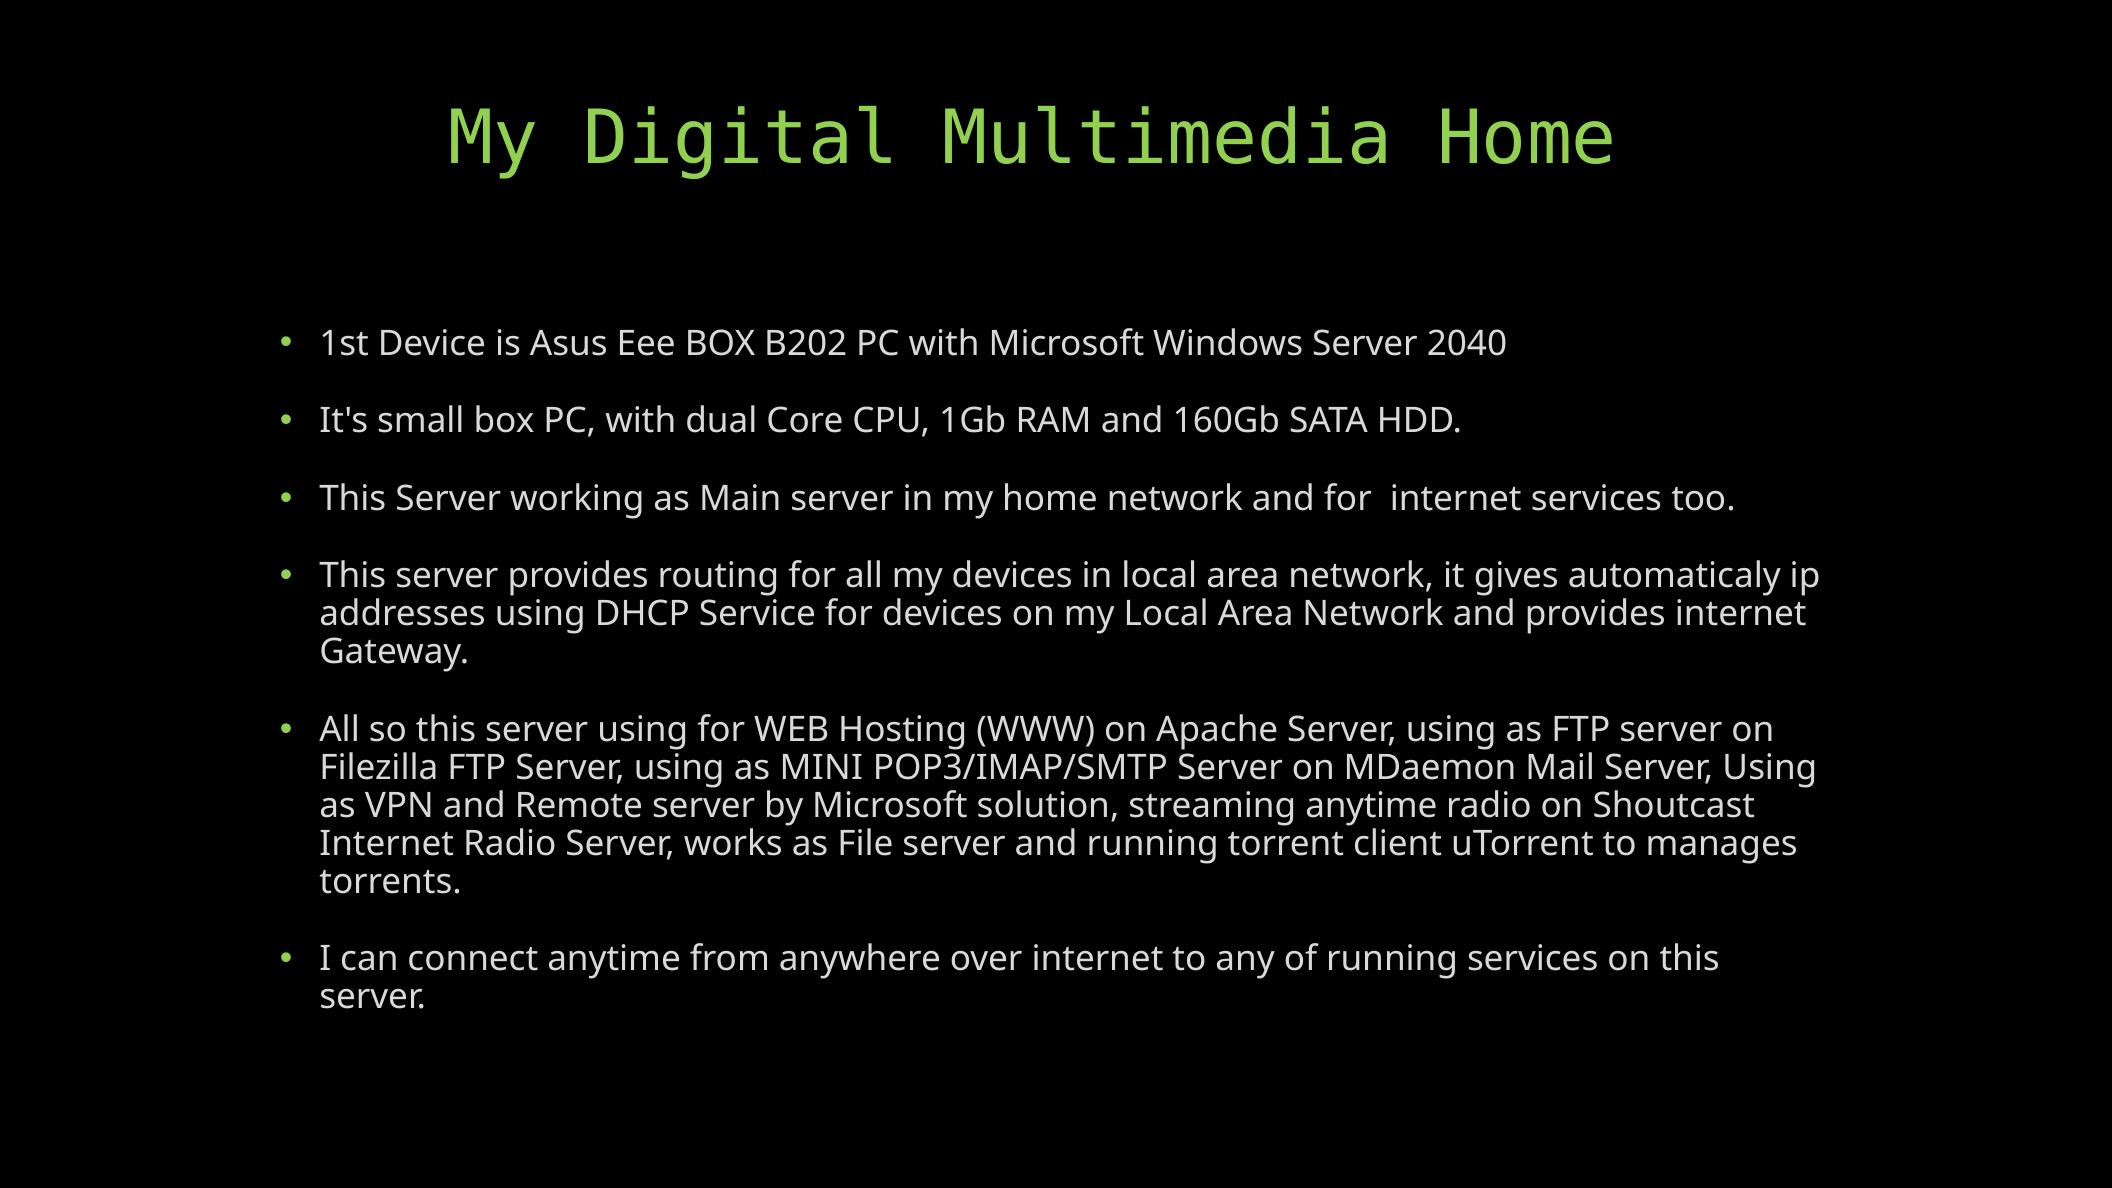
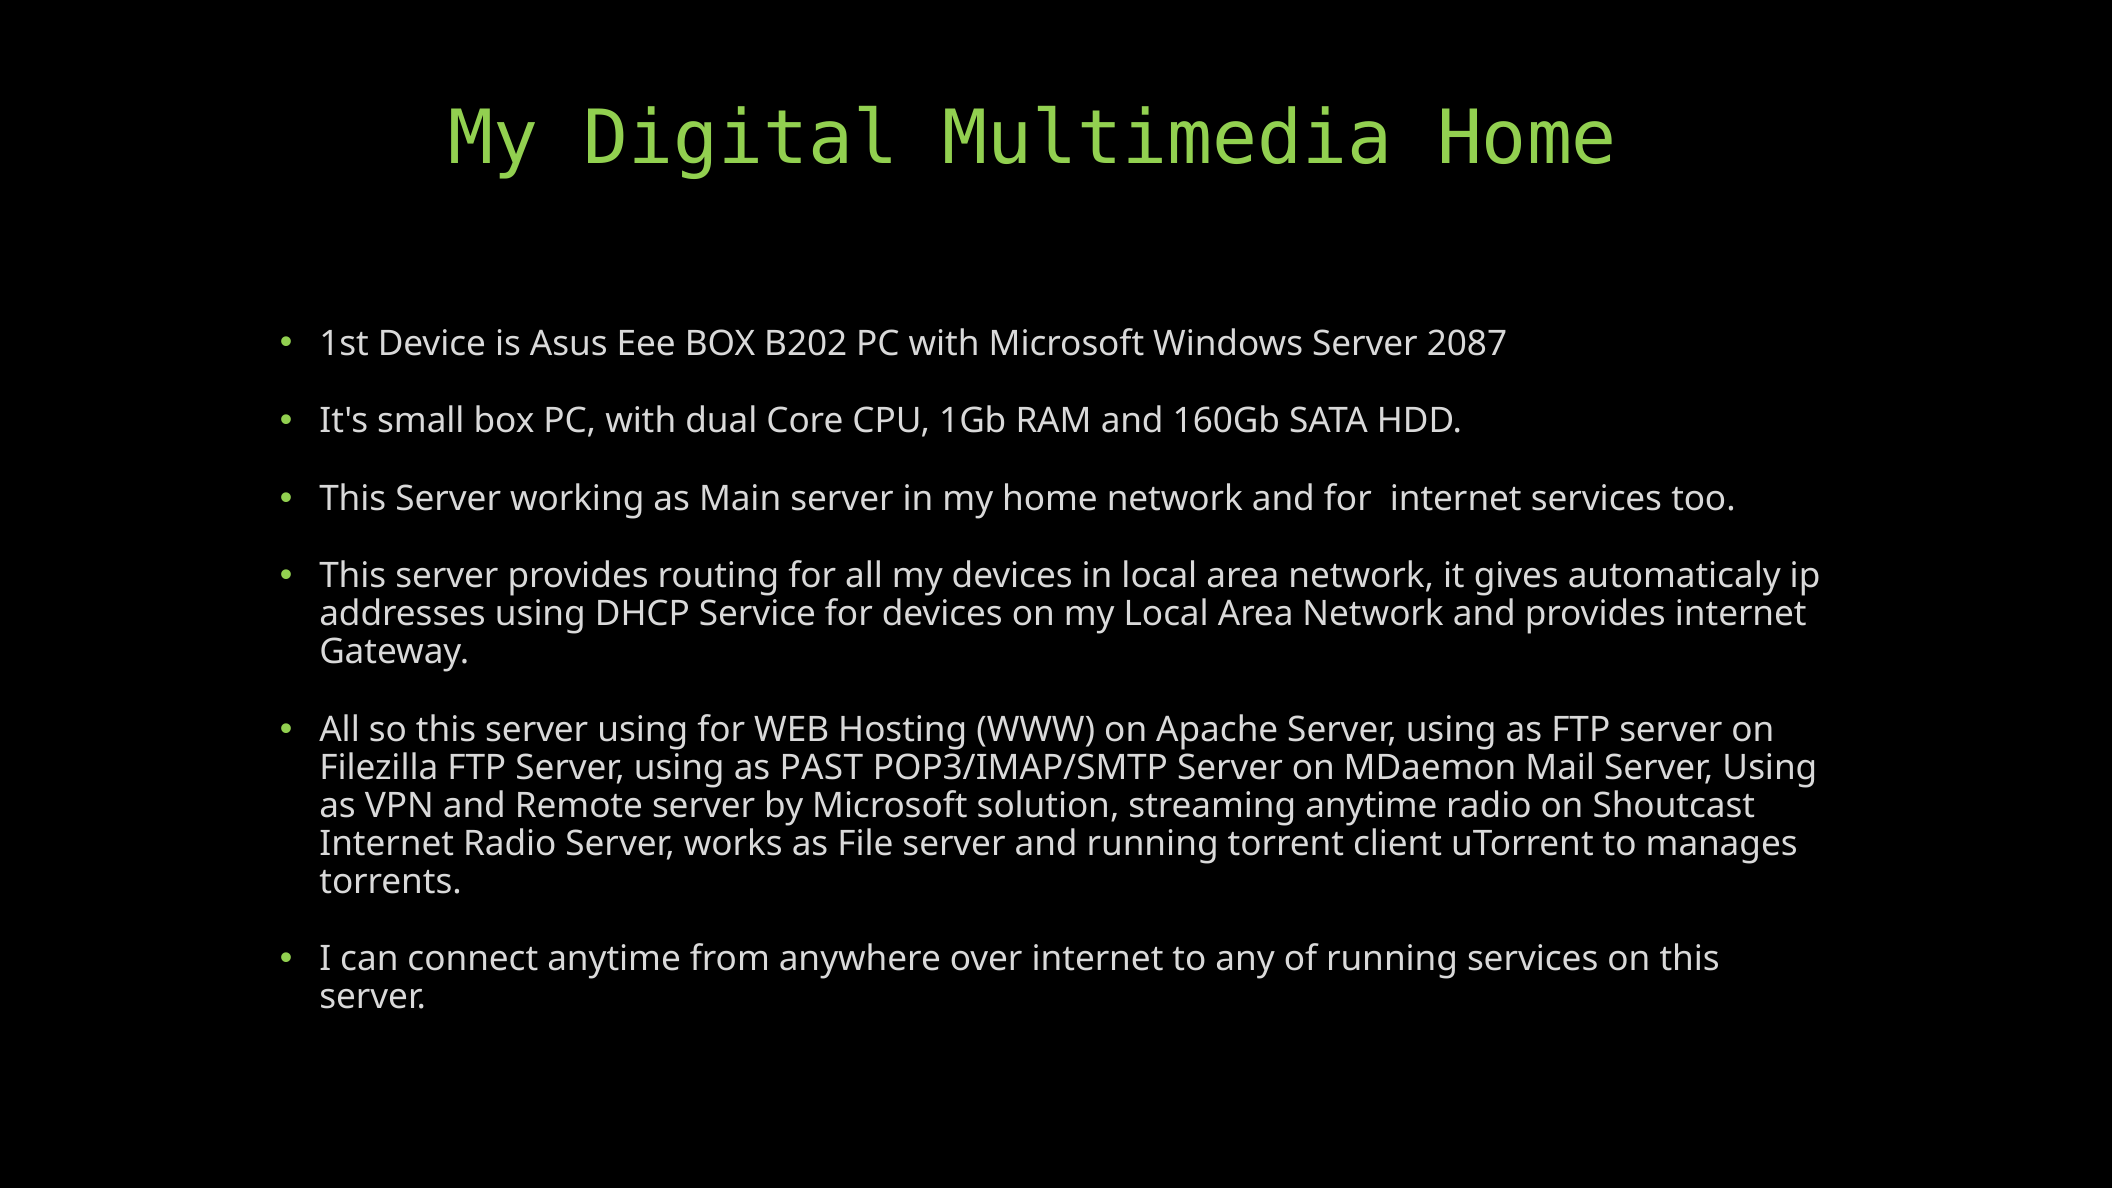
2040: 2040 -> 2087
MINI: MINI -> PAST
